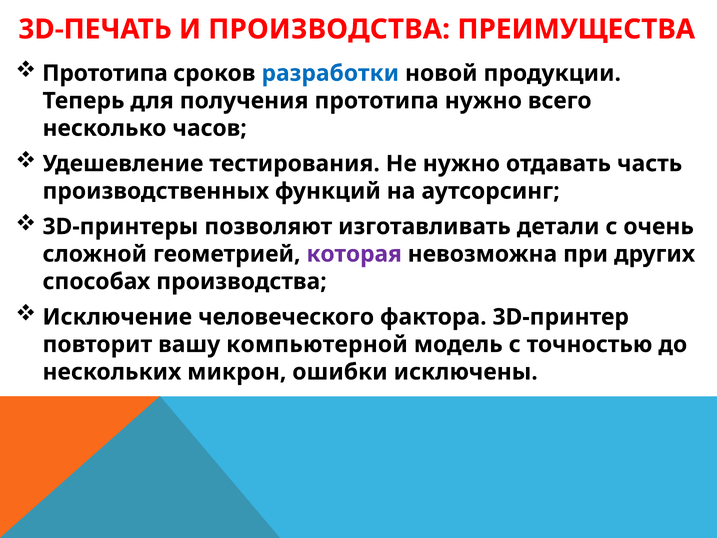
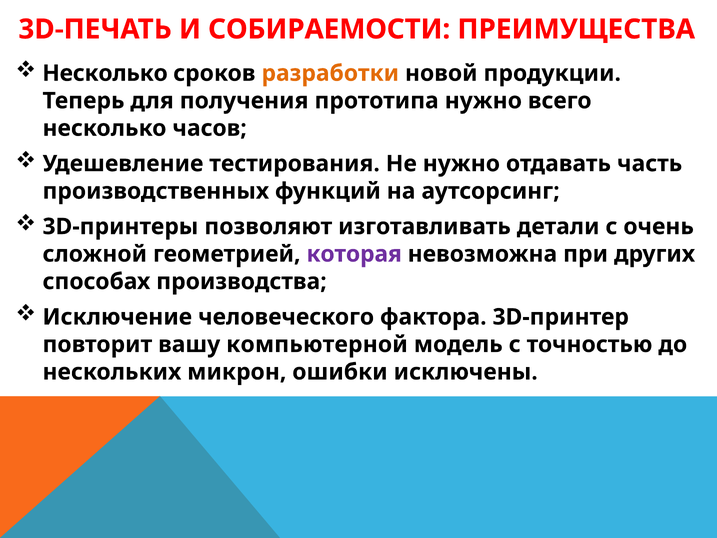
И ПРОИЗВОДСТВА: ПРОИЗВОДСТВА -> СОБИРАЕМОСТИ
Прототипа at (105, 73): Прототипа -> Несколько
разработки colour: blue -> orange
